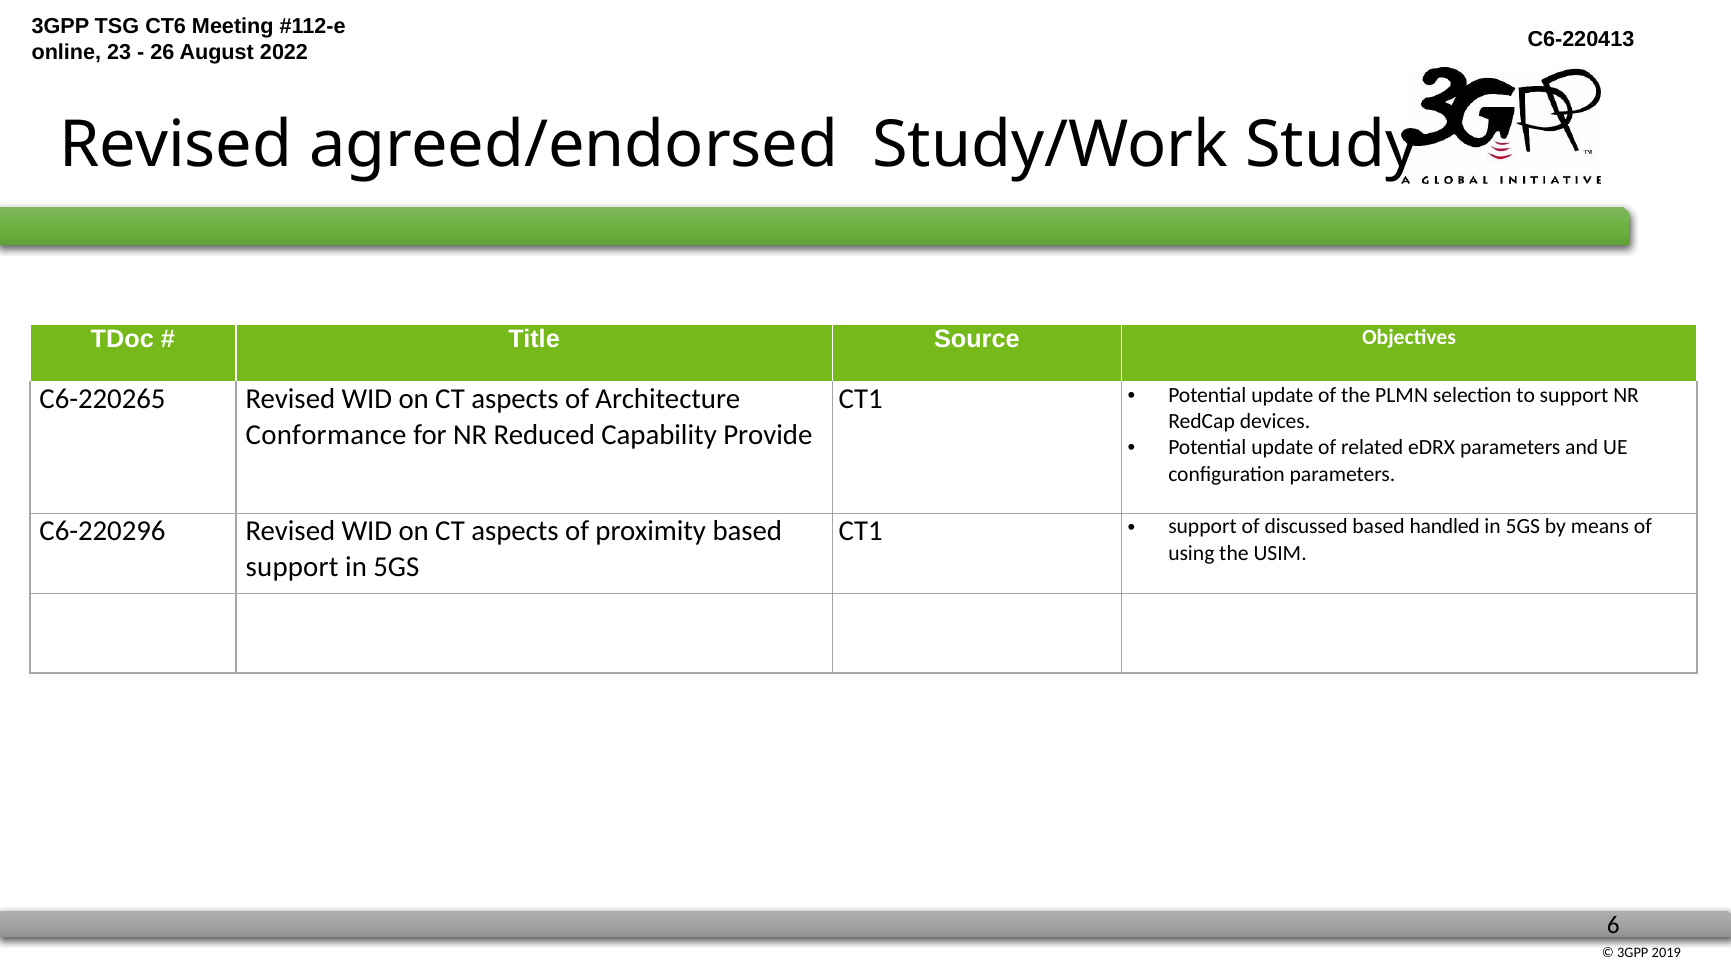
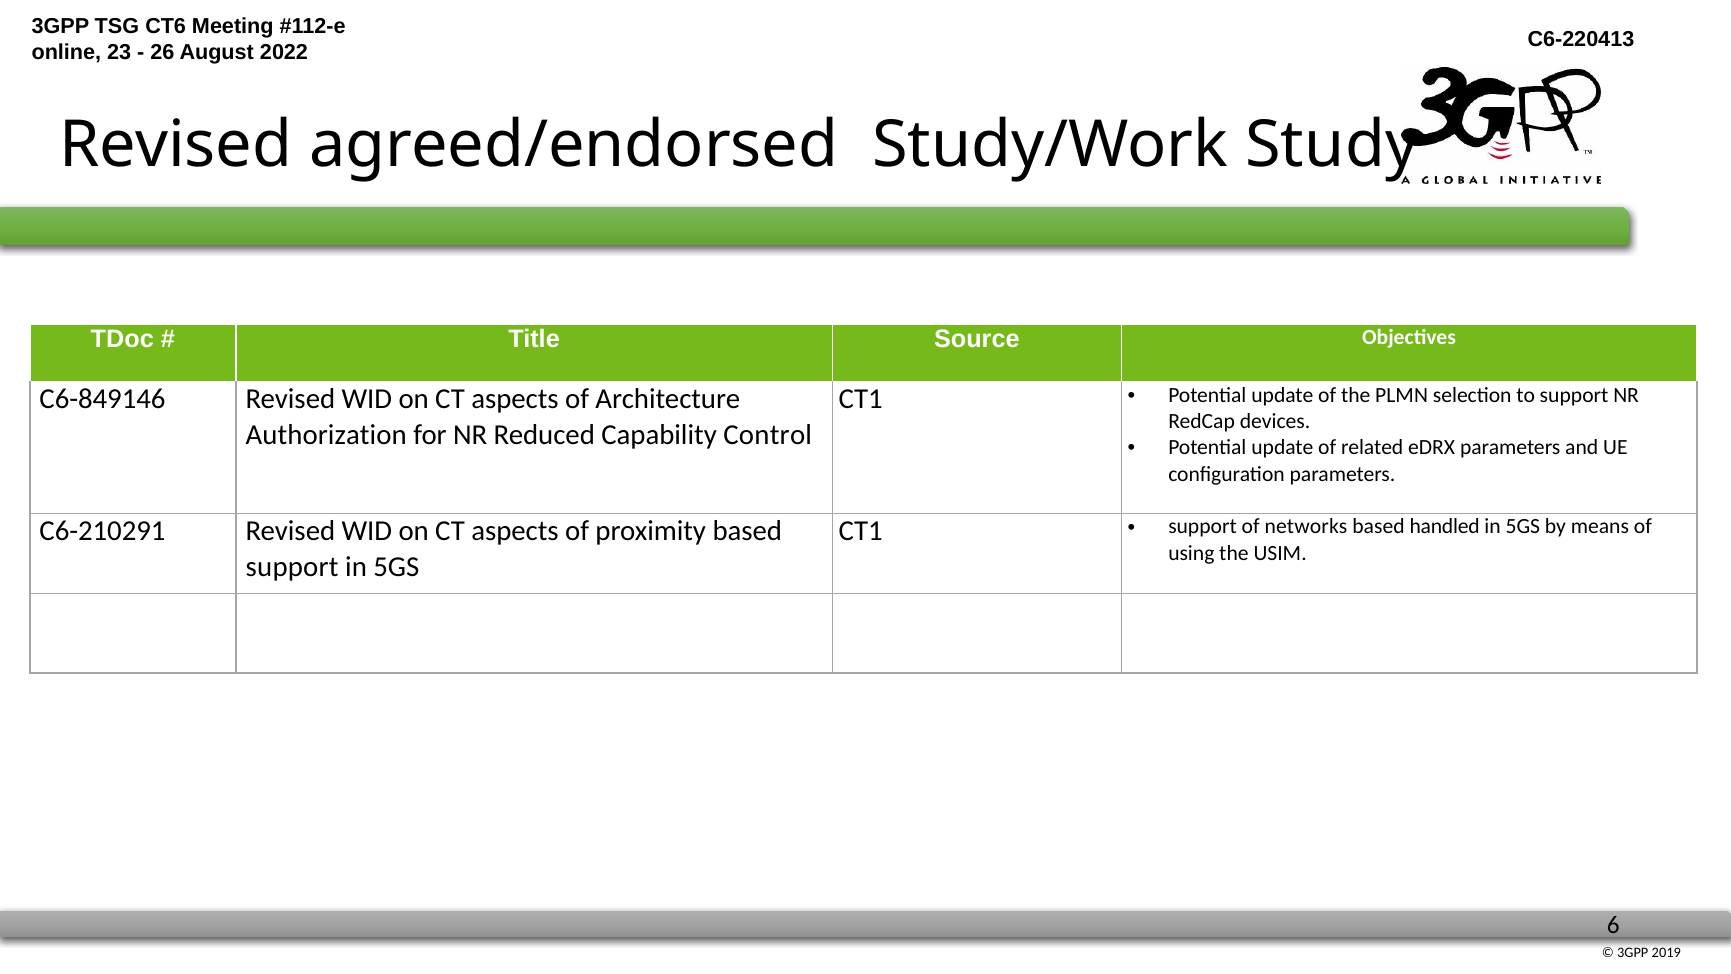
C6-220265: C6-220265 -> C6-849146
Conformance: Conformance -> Authorization
Provide: Provide -> Control
C6-220296: C6-220296 -> C6-210291
discussed: discussed -> networks
